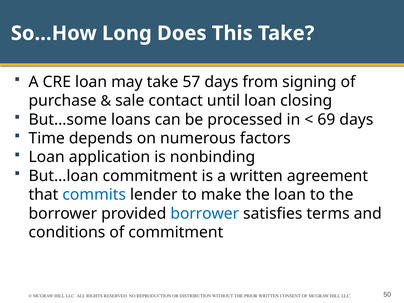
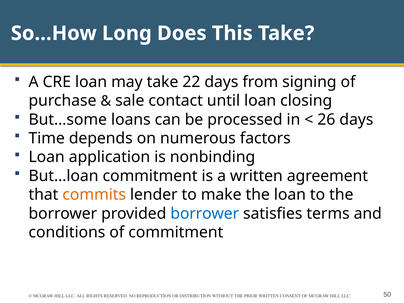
57: 57 -> 22
69: 69 -> 26
commits colour: blue -> orange
